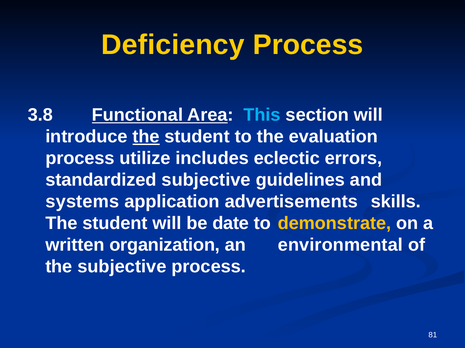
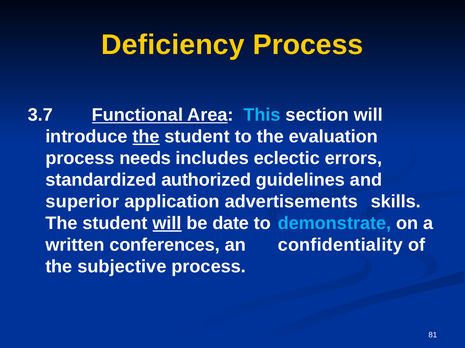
3.8: 3.8 -> 3.7
utilize: utilize -> needs
standardized subjective: subjective -> authorized
systems: systems -> superior
will at (167, 224) underline: none -> present
demonstrate colour: yellow -> light blue
organization: organization -> conferences
environmental: environmental -> confidentiality
